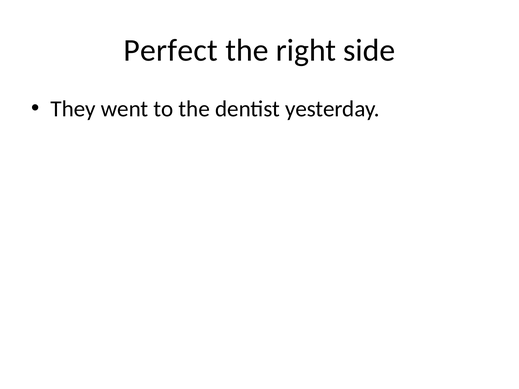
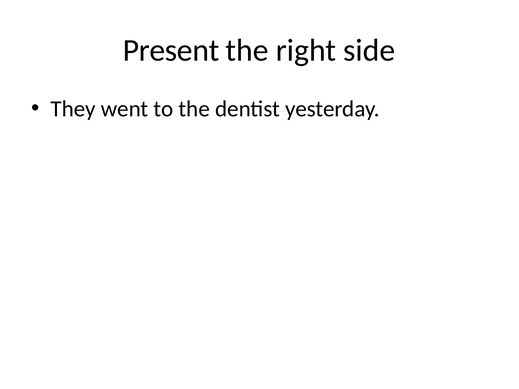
Perfect: Perfect -> Present
